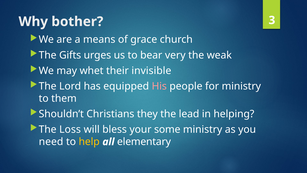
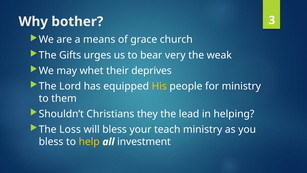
invisible: invisible -> deprives
His colour: pink -> yellow
some: some -> teach
need at (51, 142): need -> bless
elementary: elementary -> investment
